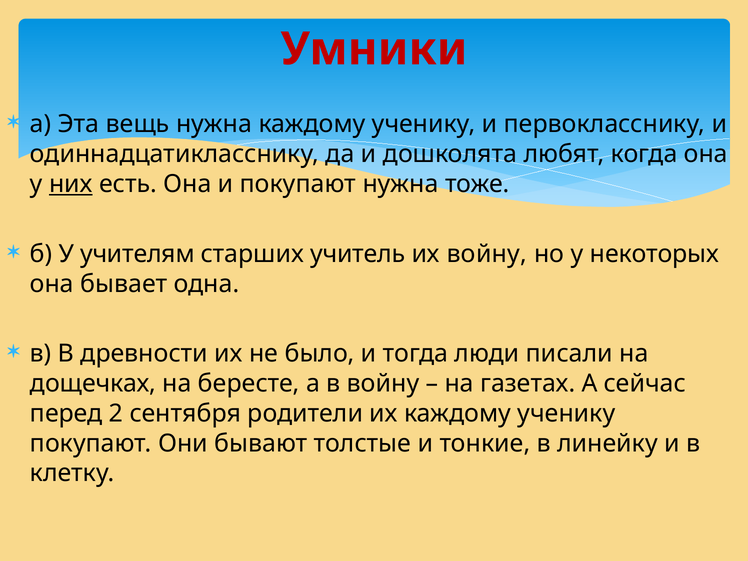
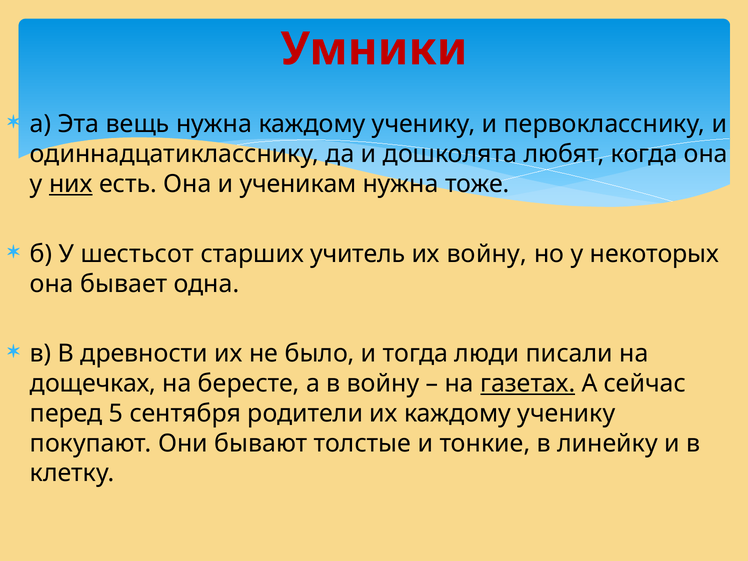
и покупают: покупают -> ученикам
учителям: учителям -> шестьсот
газетах underline: none -> present
2: 2 -> 5
